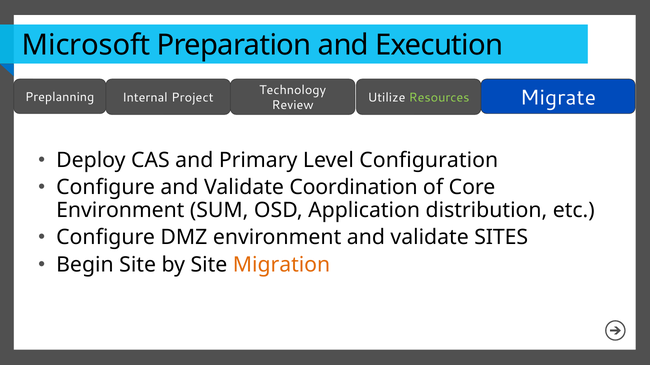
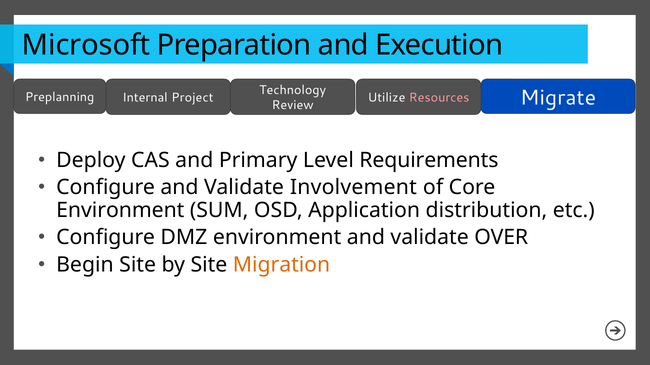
Resources colour: light green -> pink
Configuration: Configuration -> Requirements
Coordination: Coordination -> Involvement
SITES: SITES -> OVER
